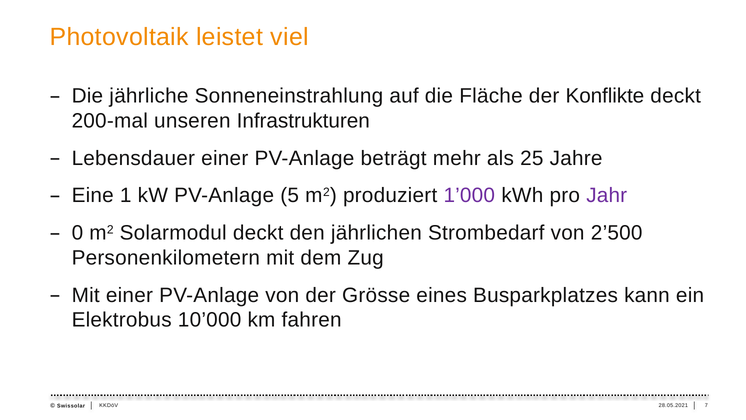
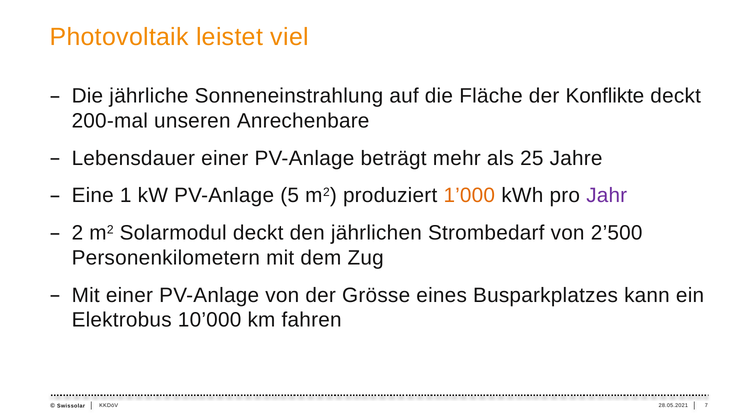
Infrastrukturen: Infrastrukturen -> Anrechenbare
1’000 colour: purple -> orange
0: 0 -> 2
